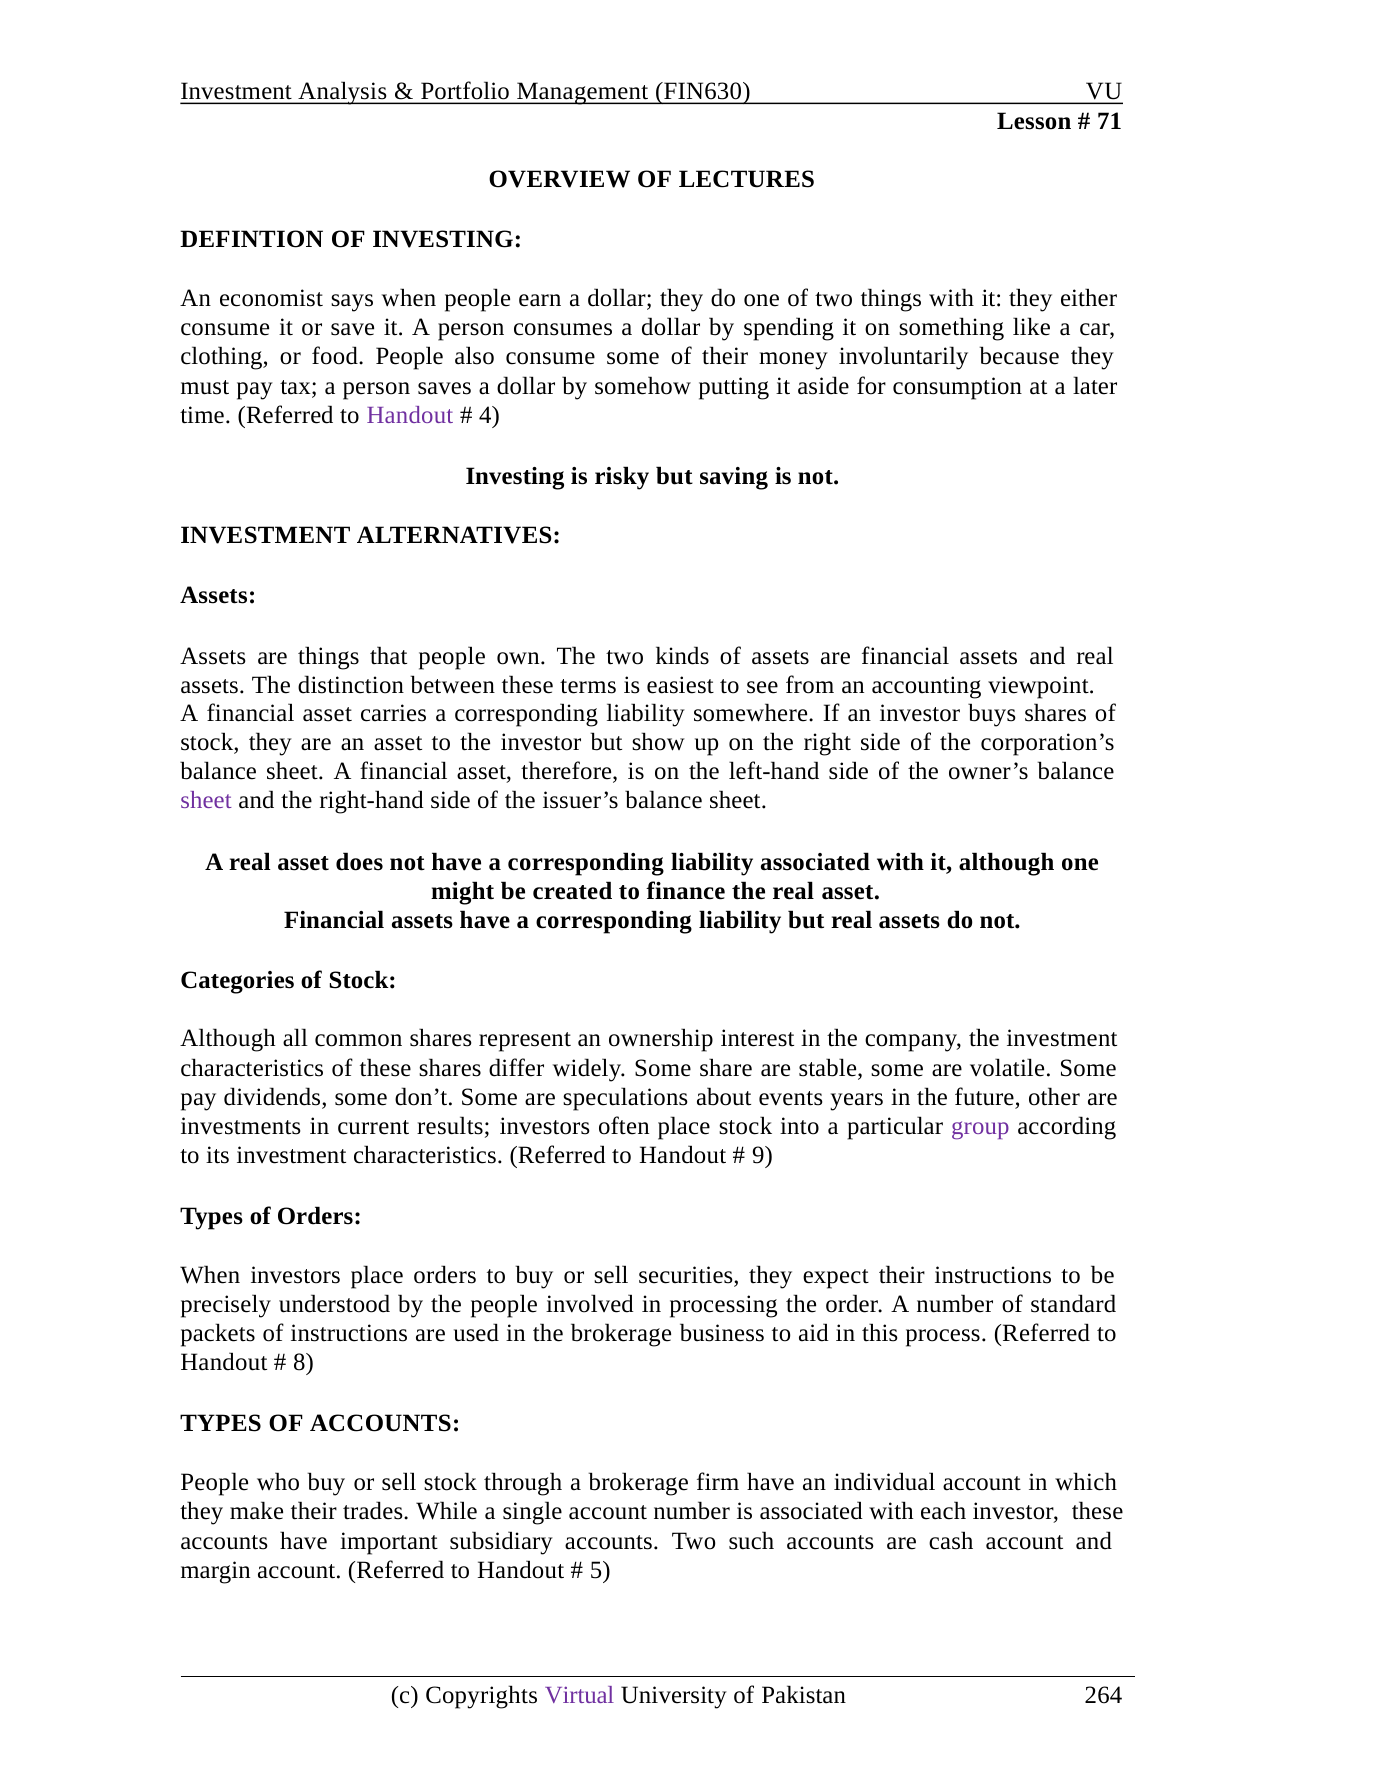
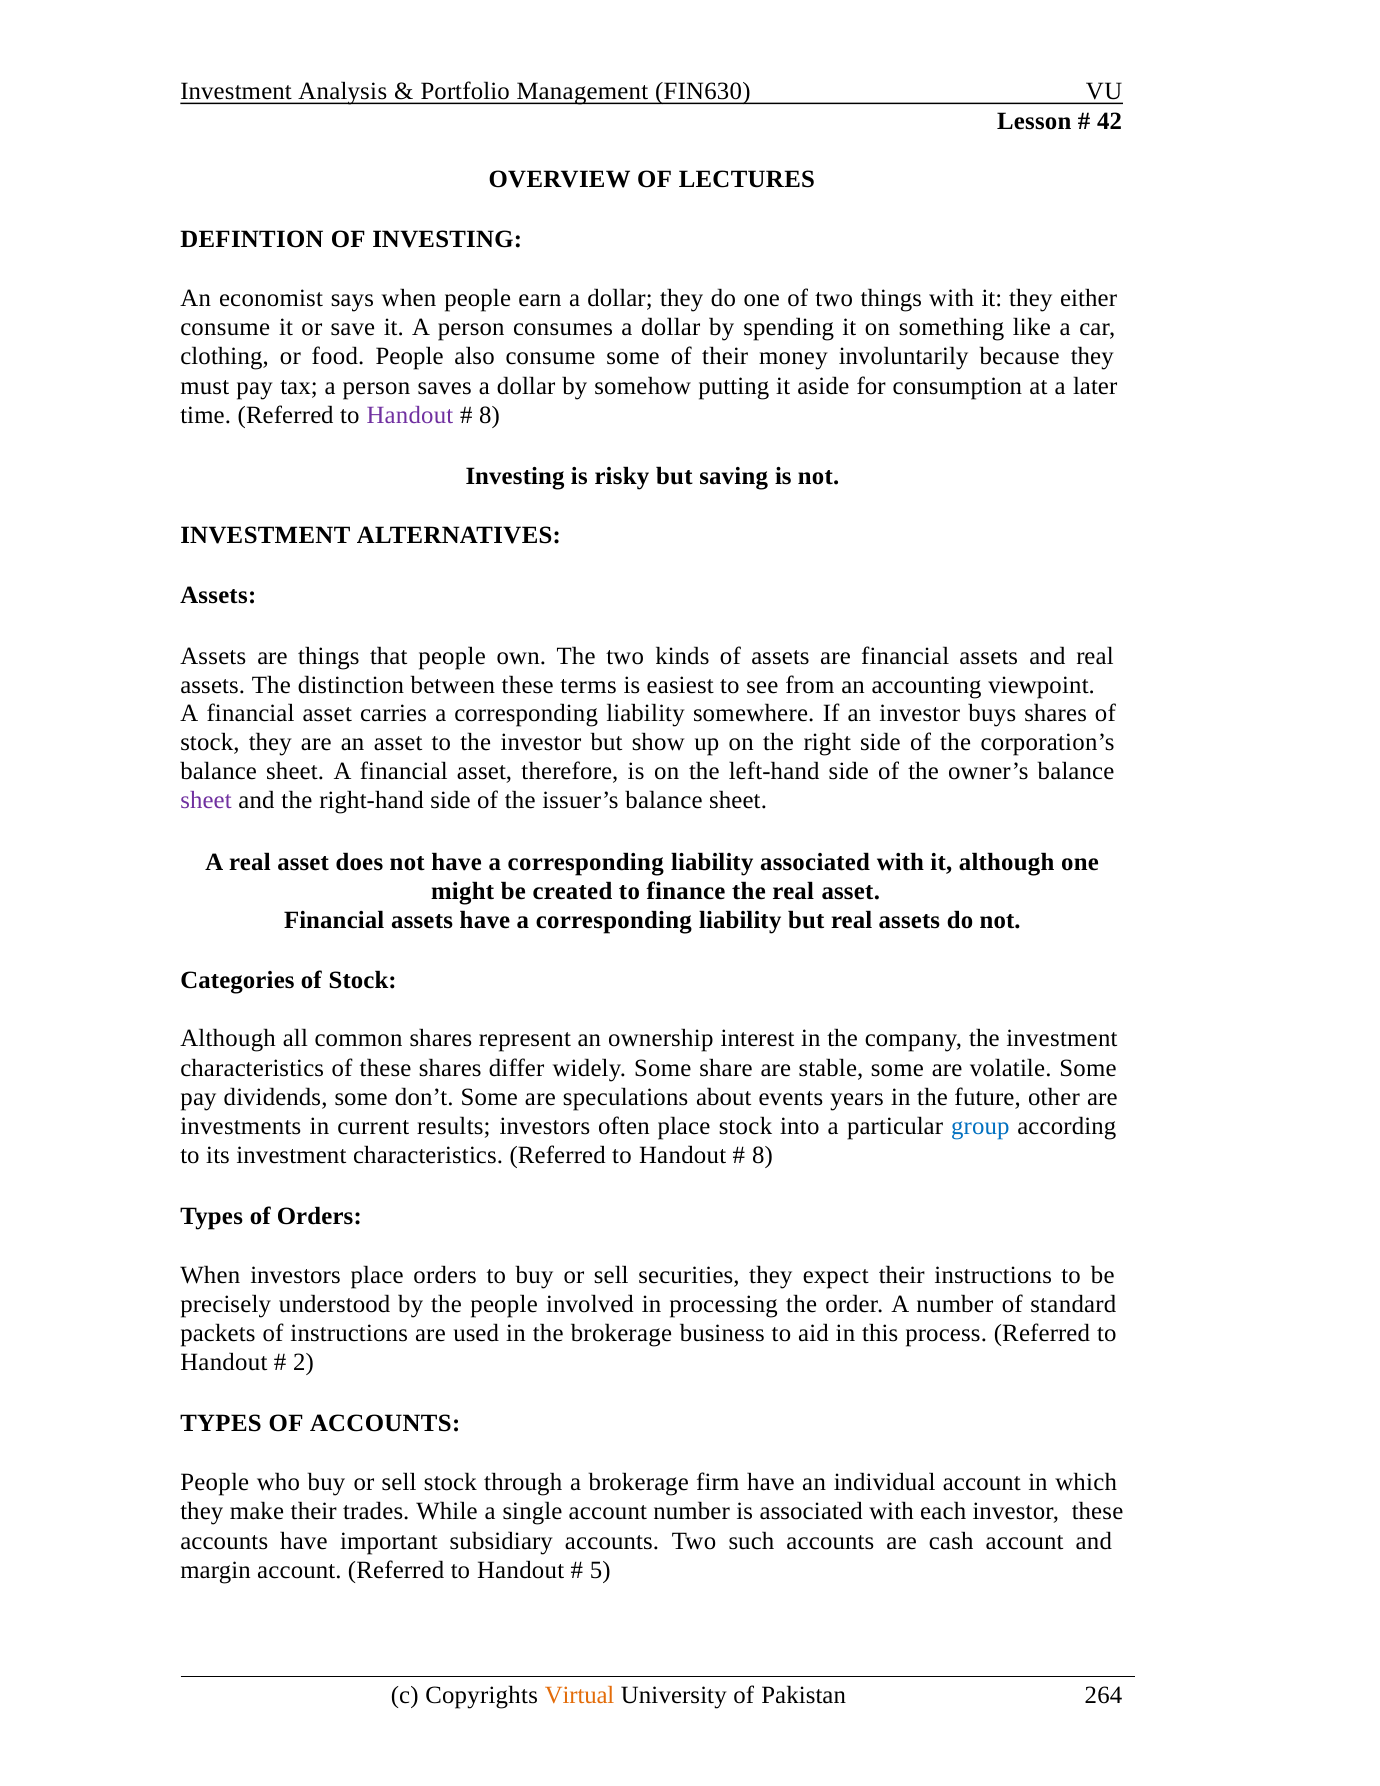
71: 71 -> 42
4 at (490, 415): 4 -> 8
group colour: purple -> blue
9 at (762, 1155): 9 -> 8
8: 8 -> 2
Virtual colour: purple -> orange
